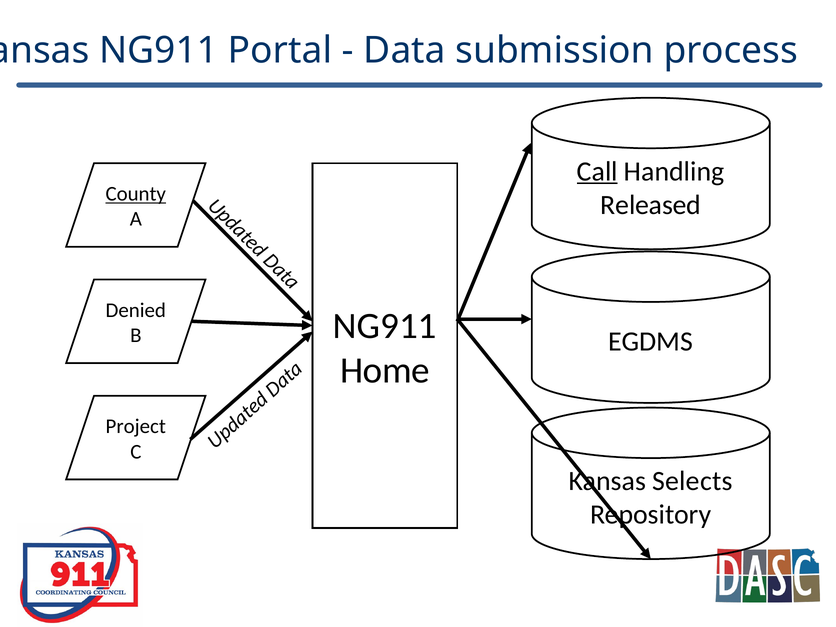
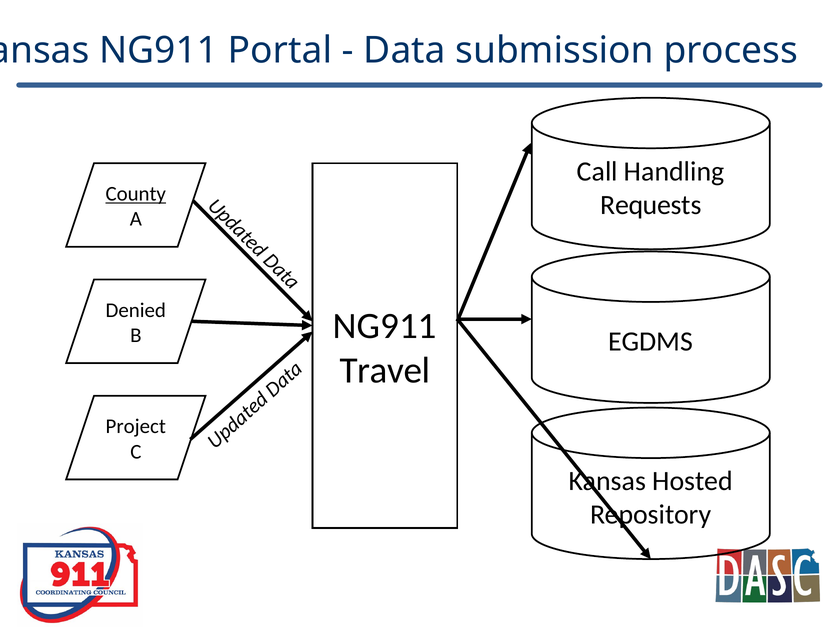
Call underline: present -> none
Released: Released -> Requests
Home: Home -> Travel
Selects: Selects -> Hosted
